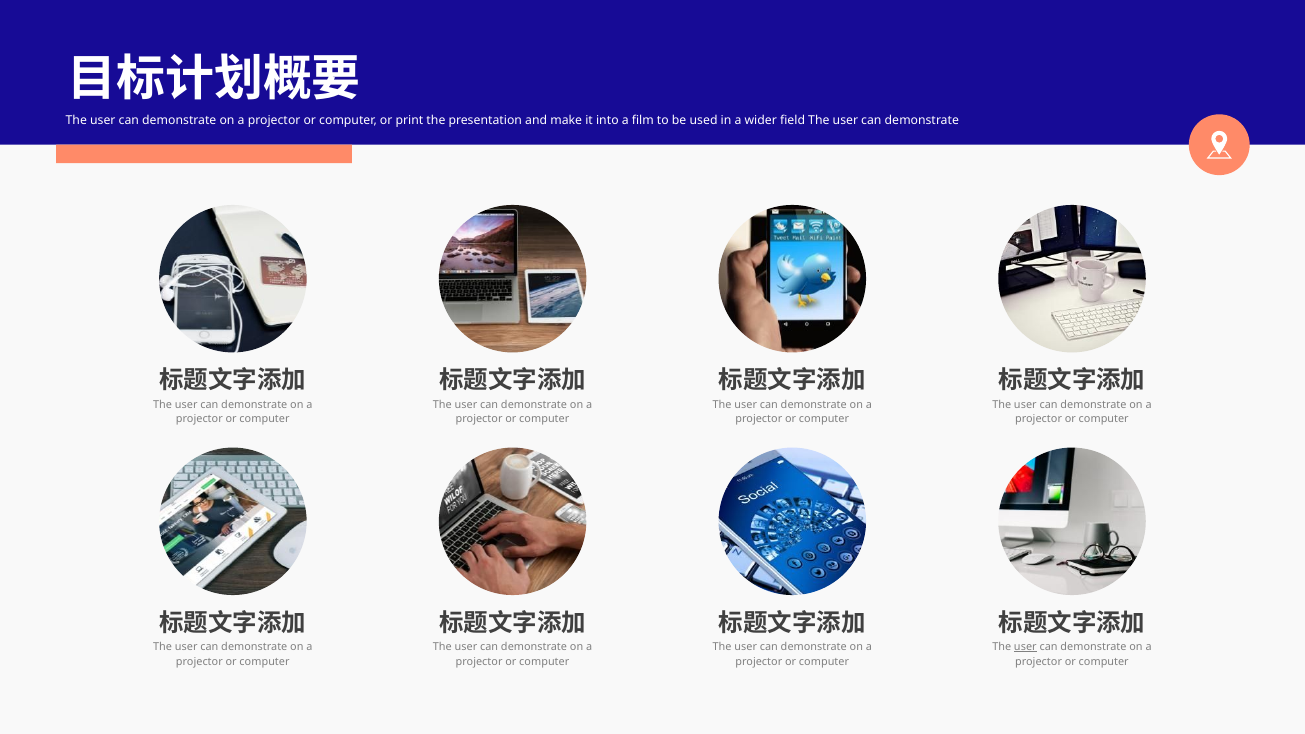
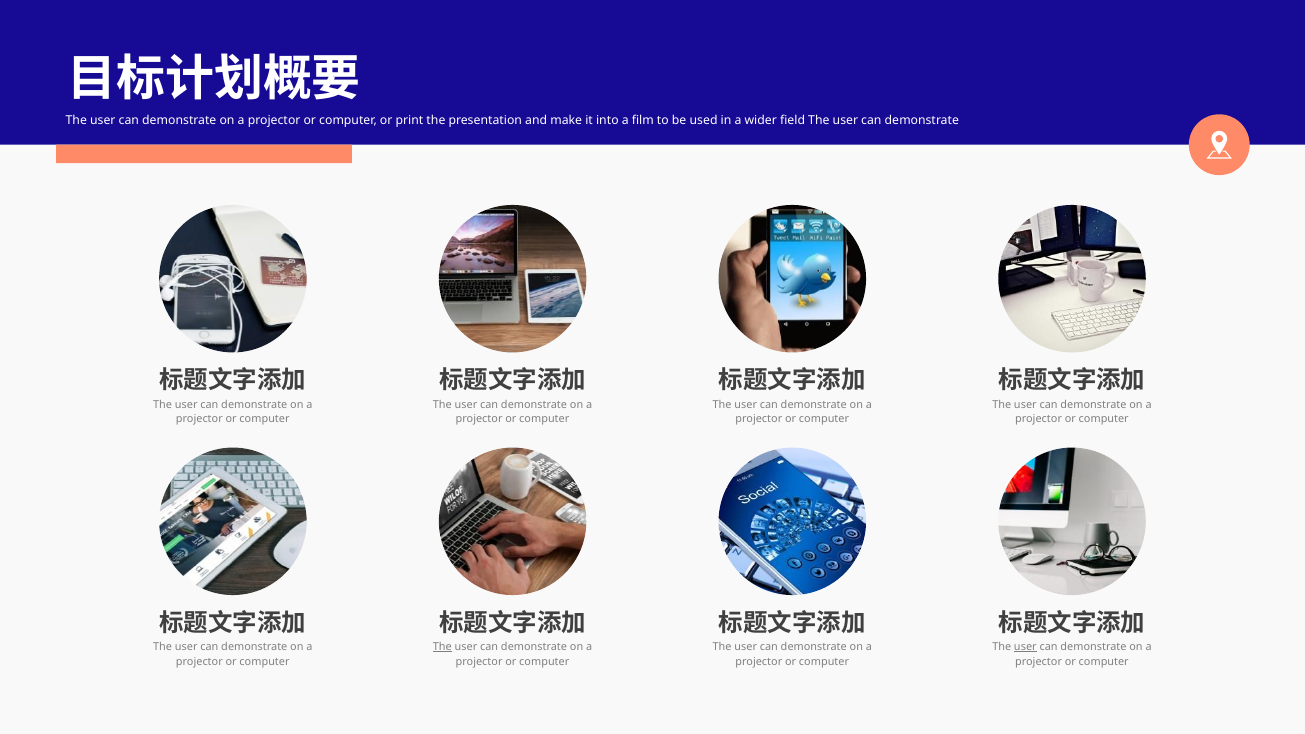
The at (442, 647) underline: none -> present
